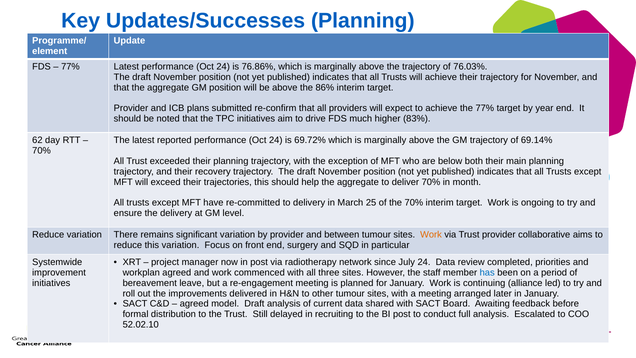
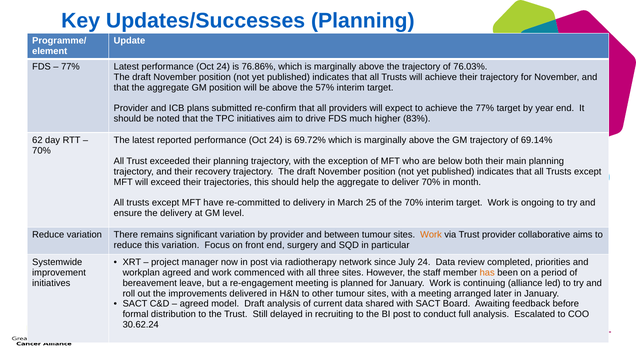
86%: 86% -> 57%
has colour: blue -> orange
52.02.10: 52.02.10 -> 30.62.24
